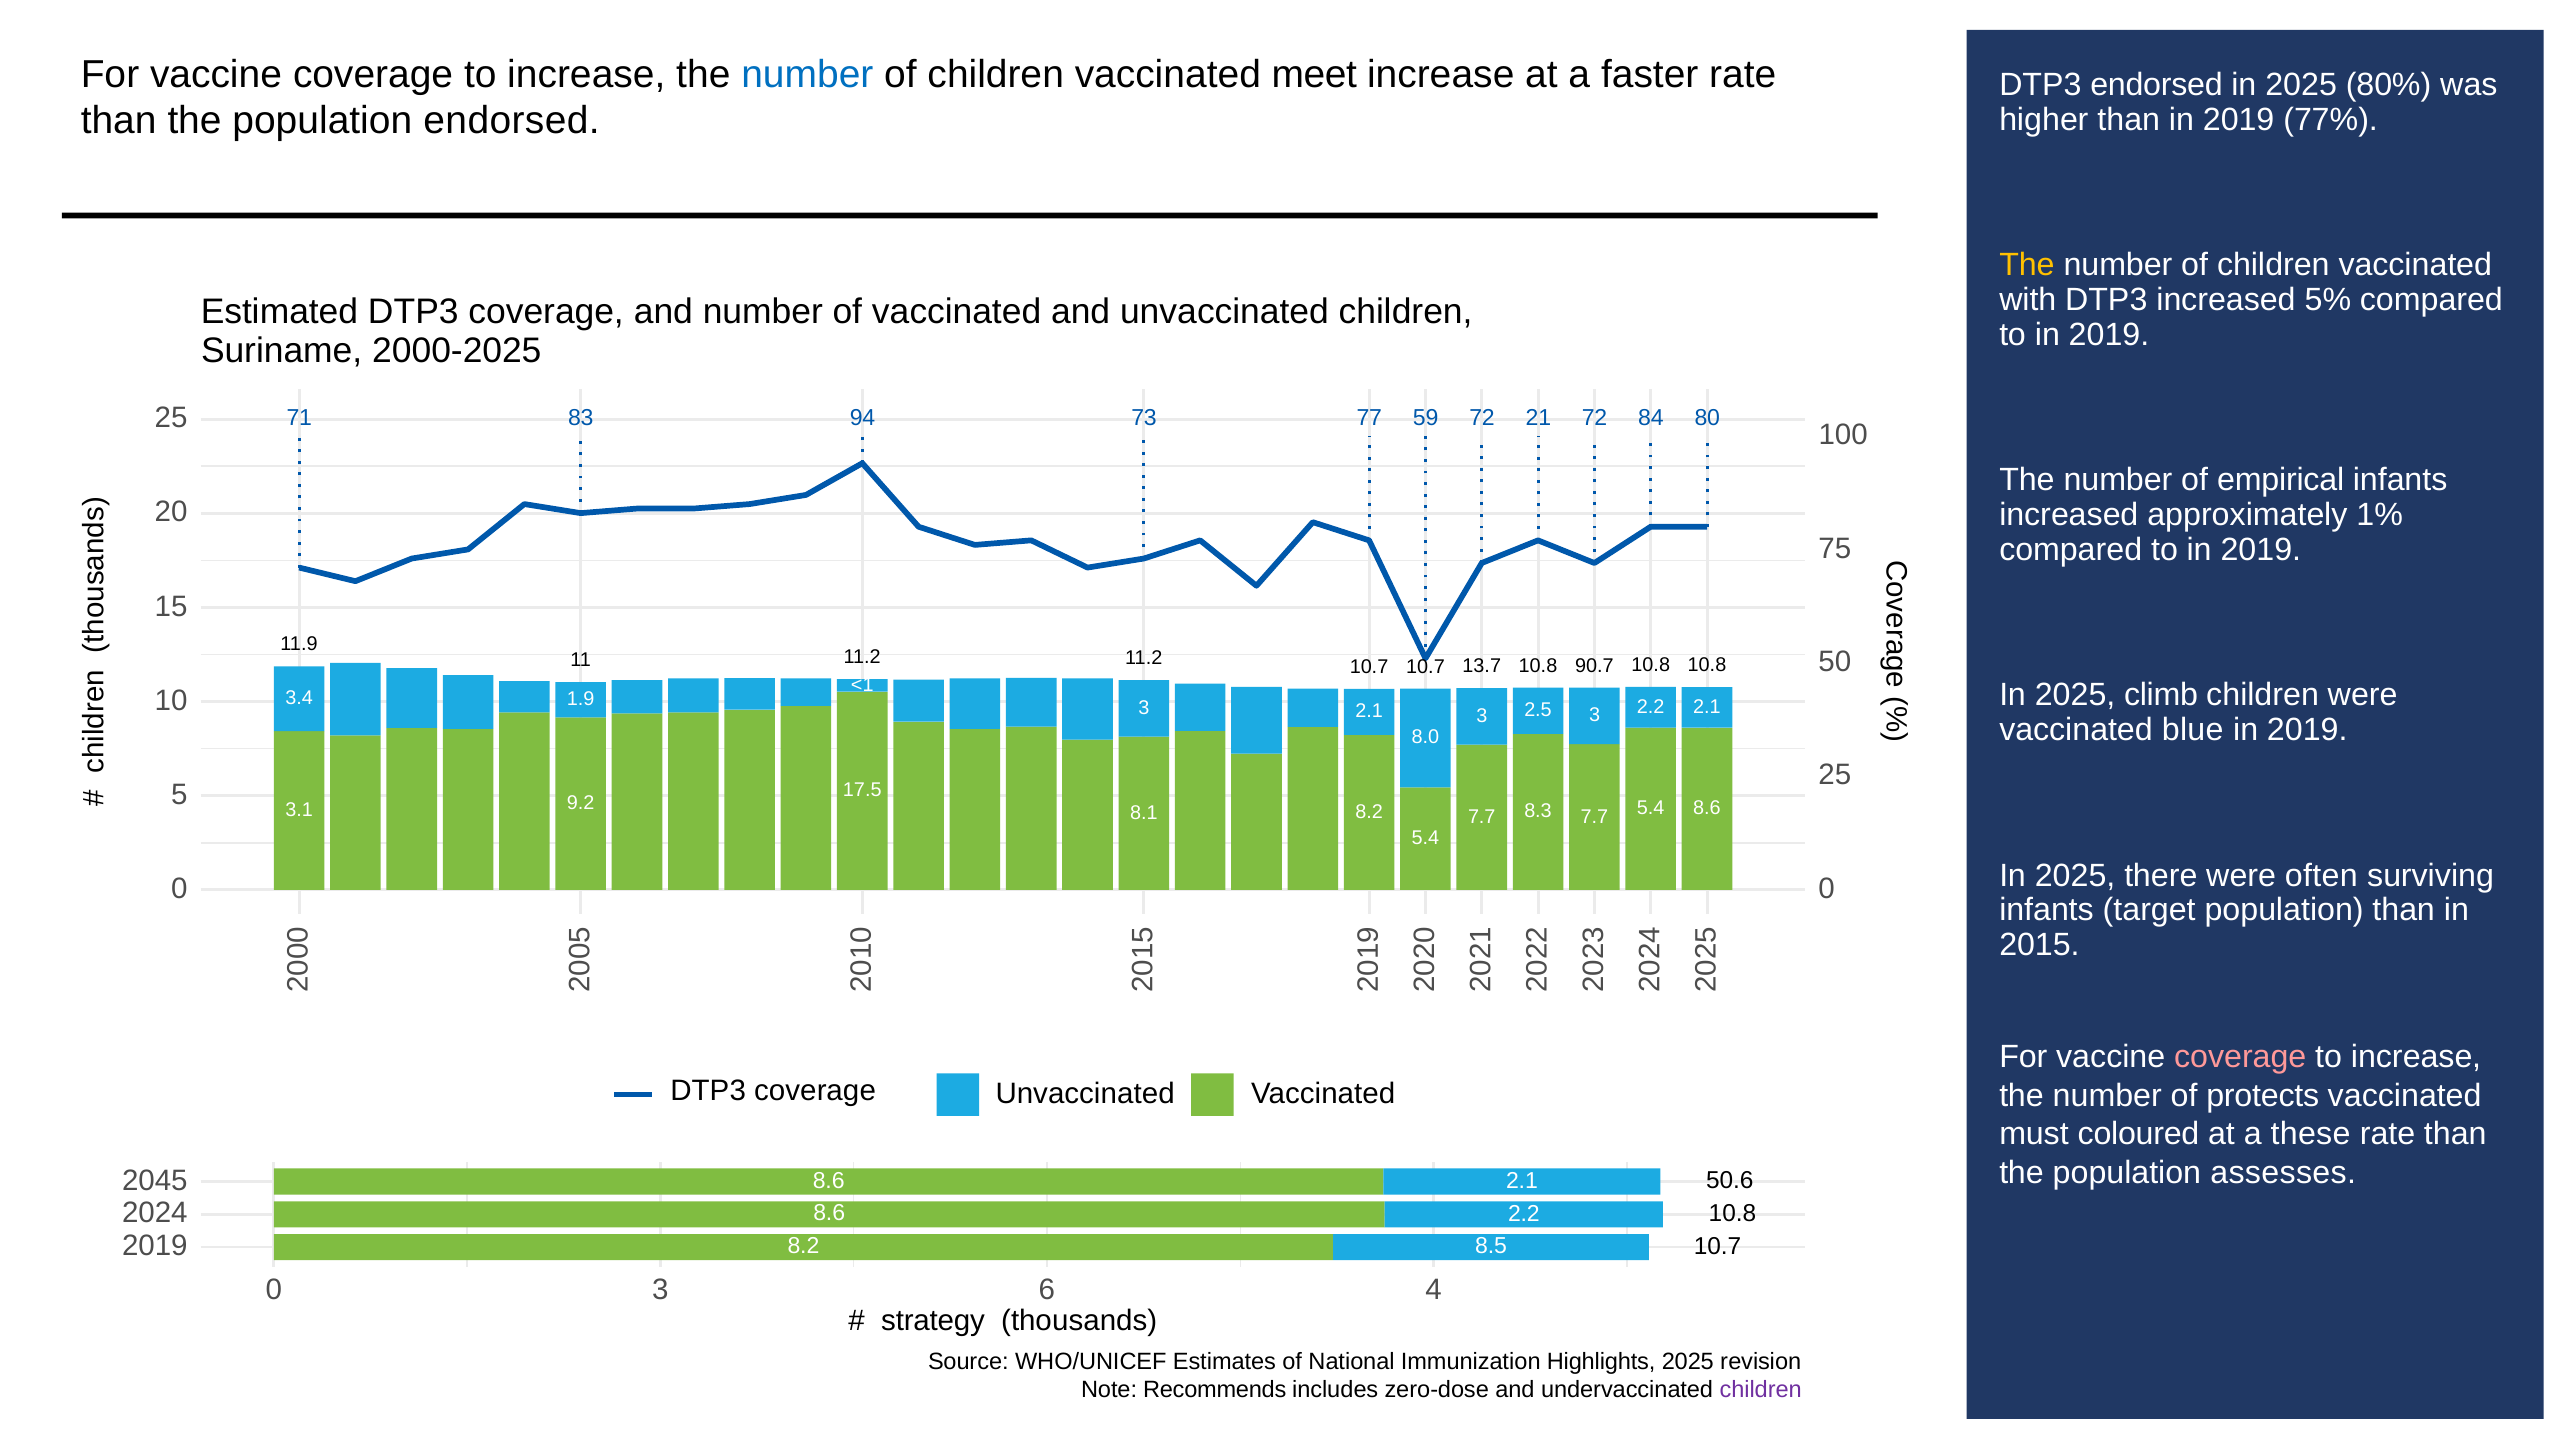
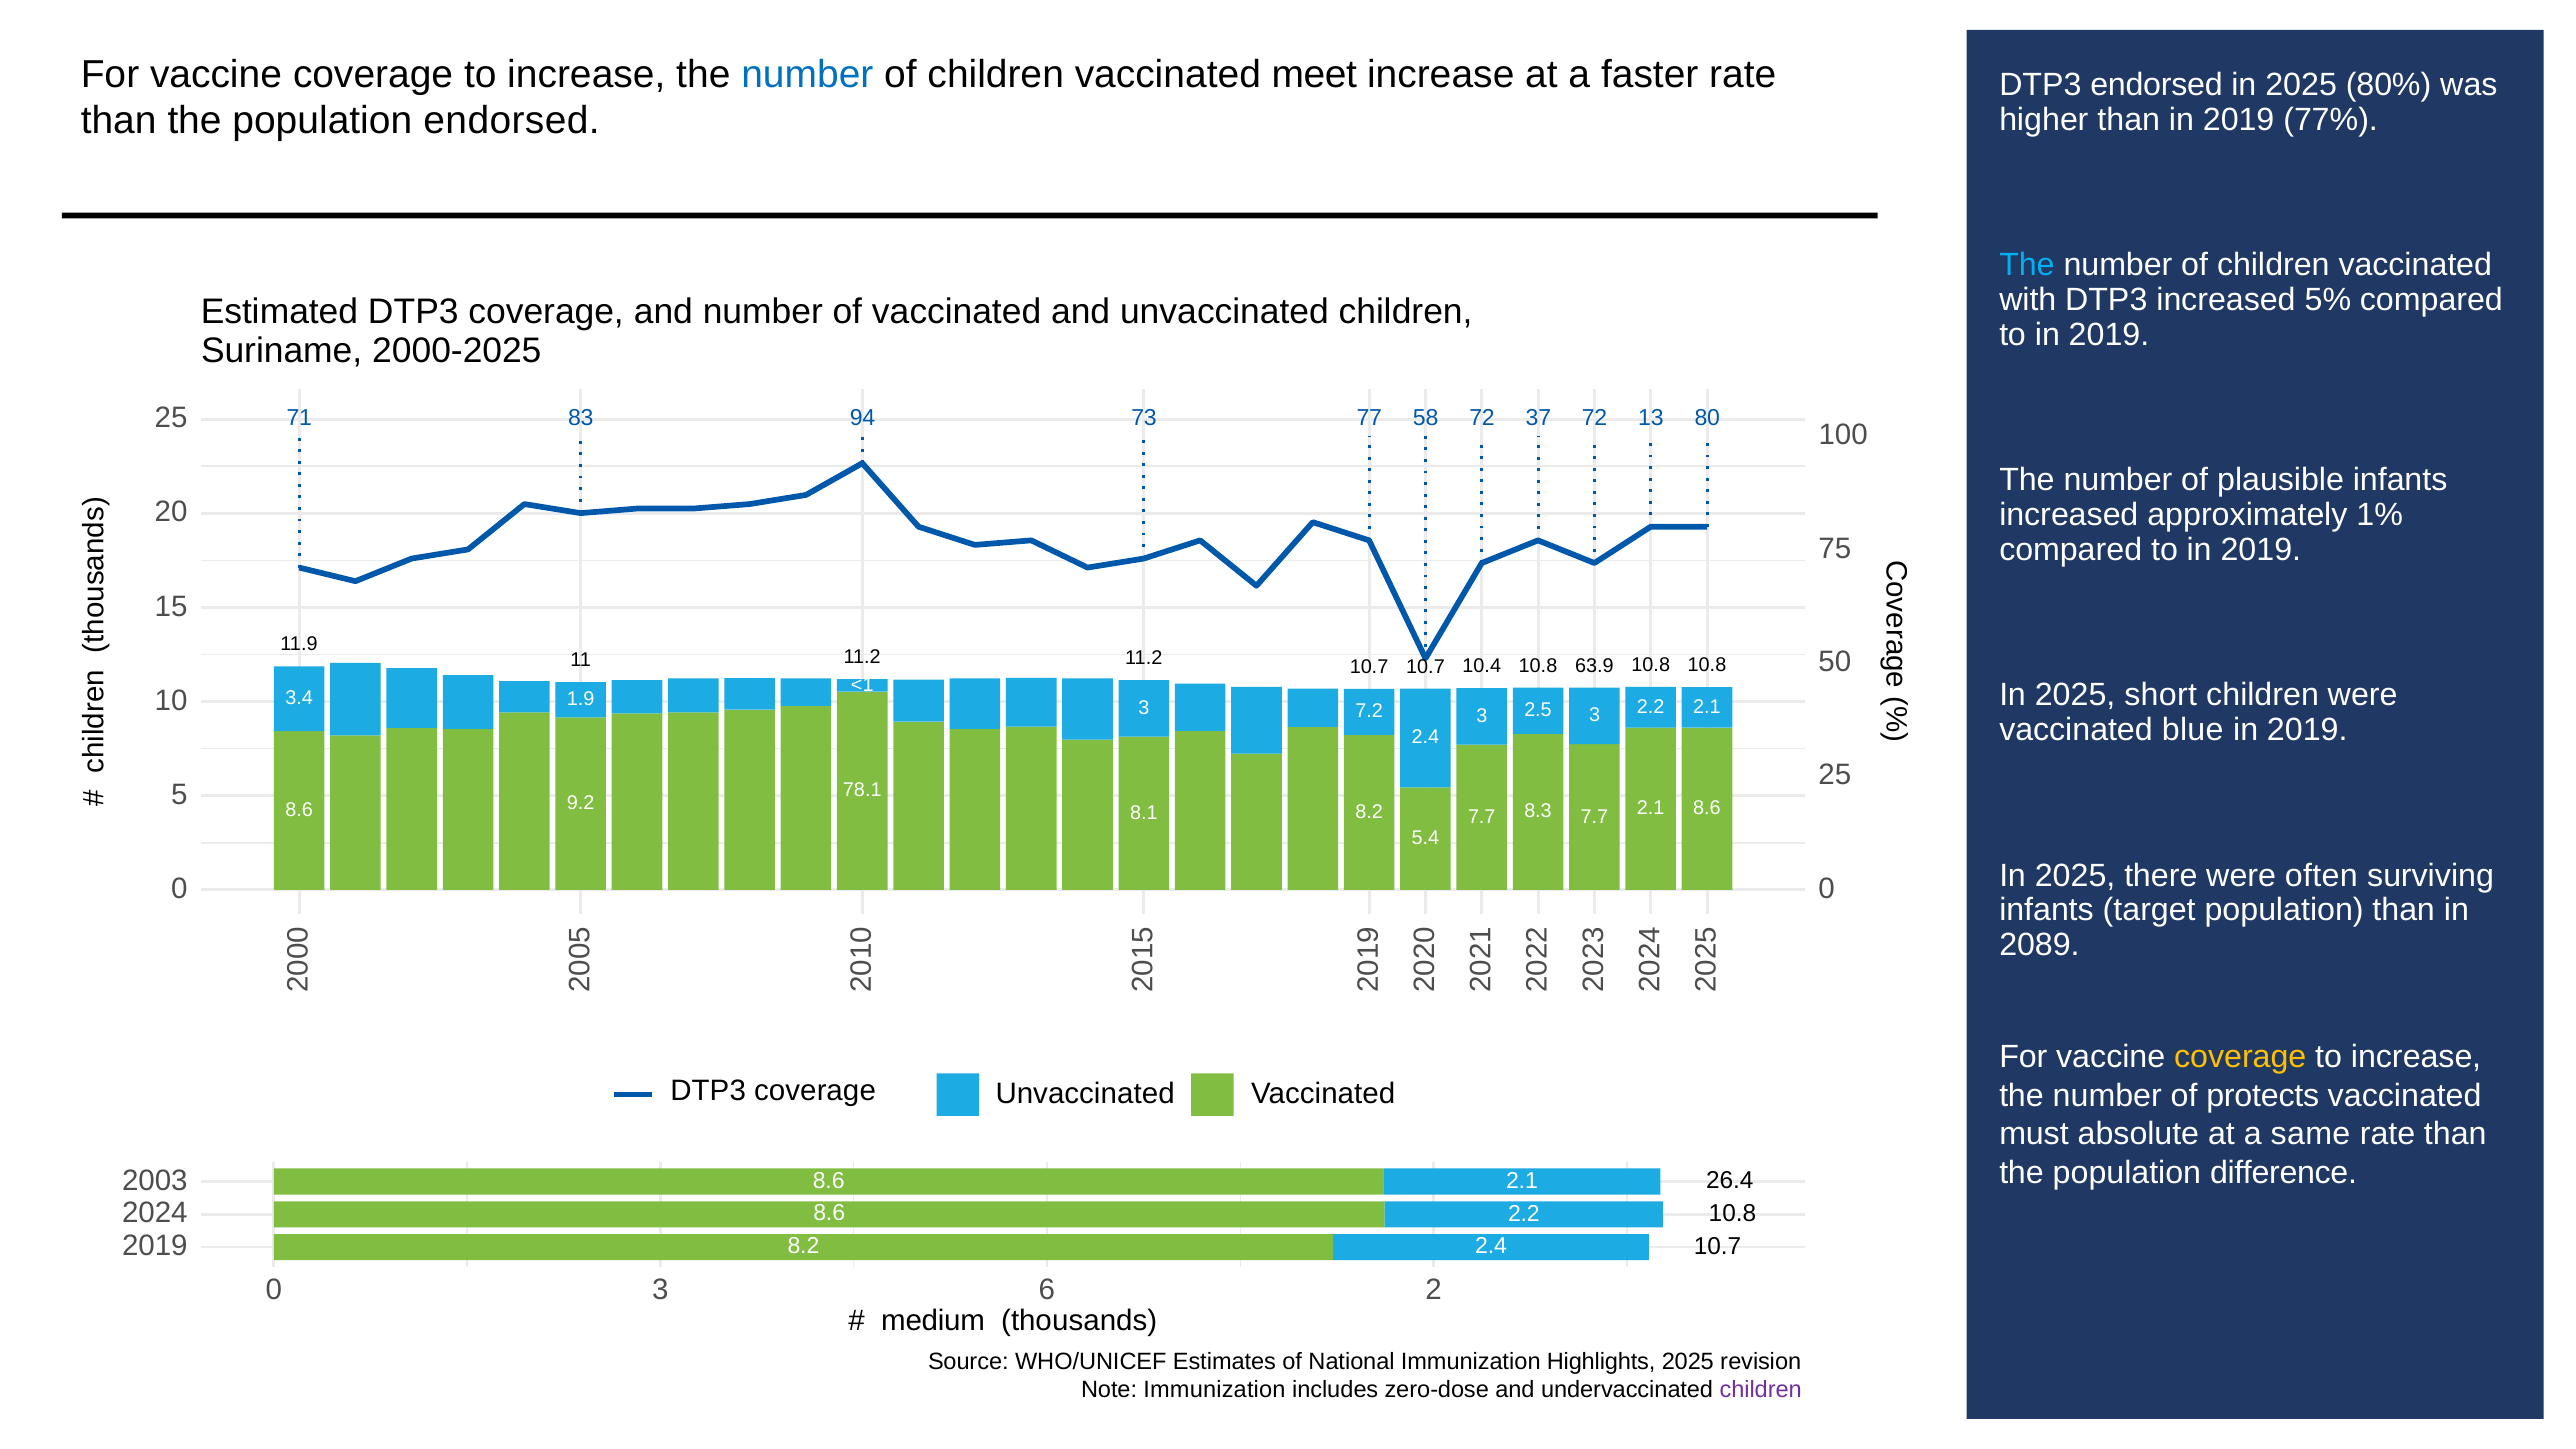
The at (2027, 265) colour: yellow -> light blue
59: 59 -> 58
21: 21 -> 37
84: 84 -> 13
empirical: empirical -> plausible
13.7: 13.7 -> 10.4
90.7: 90.7 -> 63.9
climb: climb -> short
2.1 at (1369, 711): 2.1 -> 7.2
8.0 at (1425, 737): 8.0 -> 2.4
17.5: 17.5 -> 78.1
5.4 at (1651, 808): 5.4 -> 2.1
3.1 at (299, 810): 3.1 -> 8.6
2015: 2015 -> 2089
coverage at (2240, 1057) colour: pink -> yellow
coloured: coloured -> absolute
these: these -> same
assesses: assesses -> difference
2045: 2045 -> 2003
50.6: 50.6 -> 26.4
8.2 8.5: 8.5 -> 2.4
6 4: 4 -> 2
strategy: strategy -> medium
Note Recommends: Recommends -> Immunization
